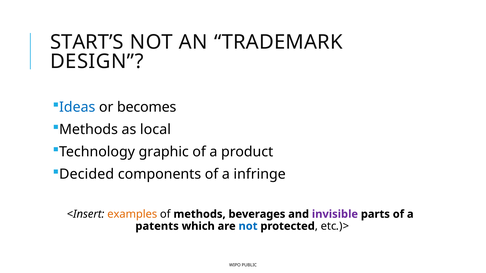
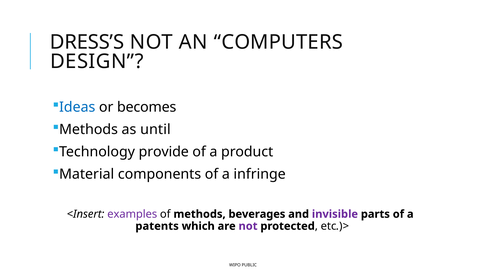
START’S: START’S -> DRESS’S
TRADEMARK: TRADEMARK -> COMPUTERS
local: local -> until
graphic: graphic -> provide
Decided: Decided -> Material
examples colour: orange -> purple
not at (248, 226) colour: blue -> purple
